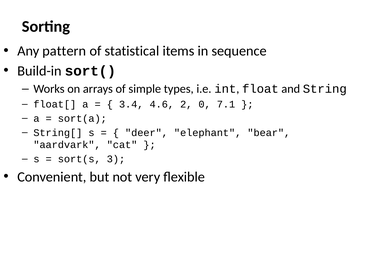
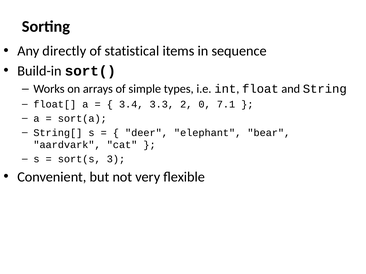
pattern: pattern -> directly
4.6: 4.6 -> 3.3
